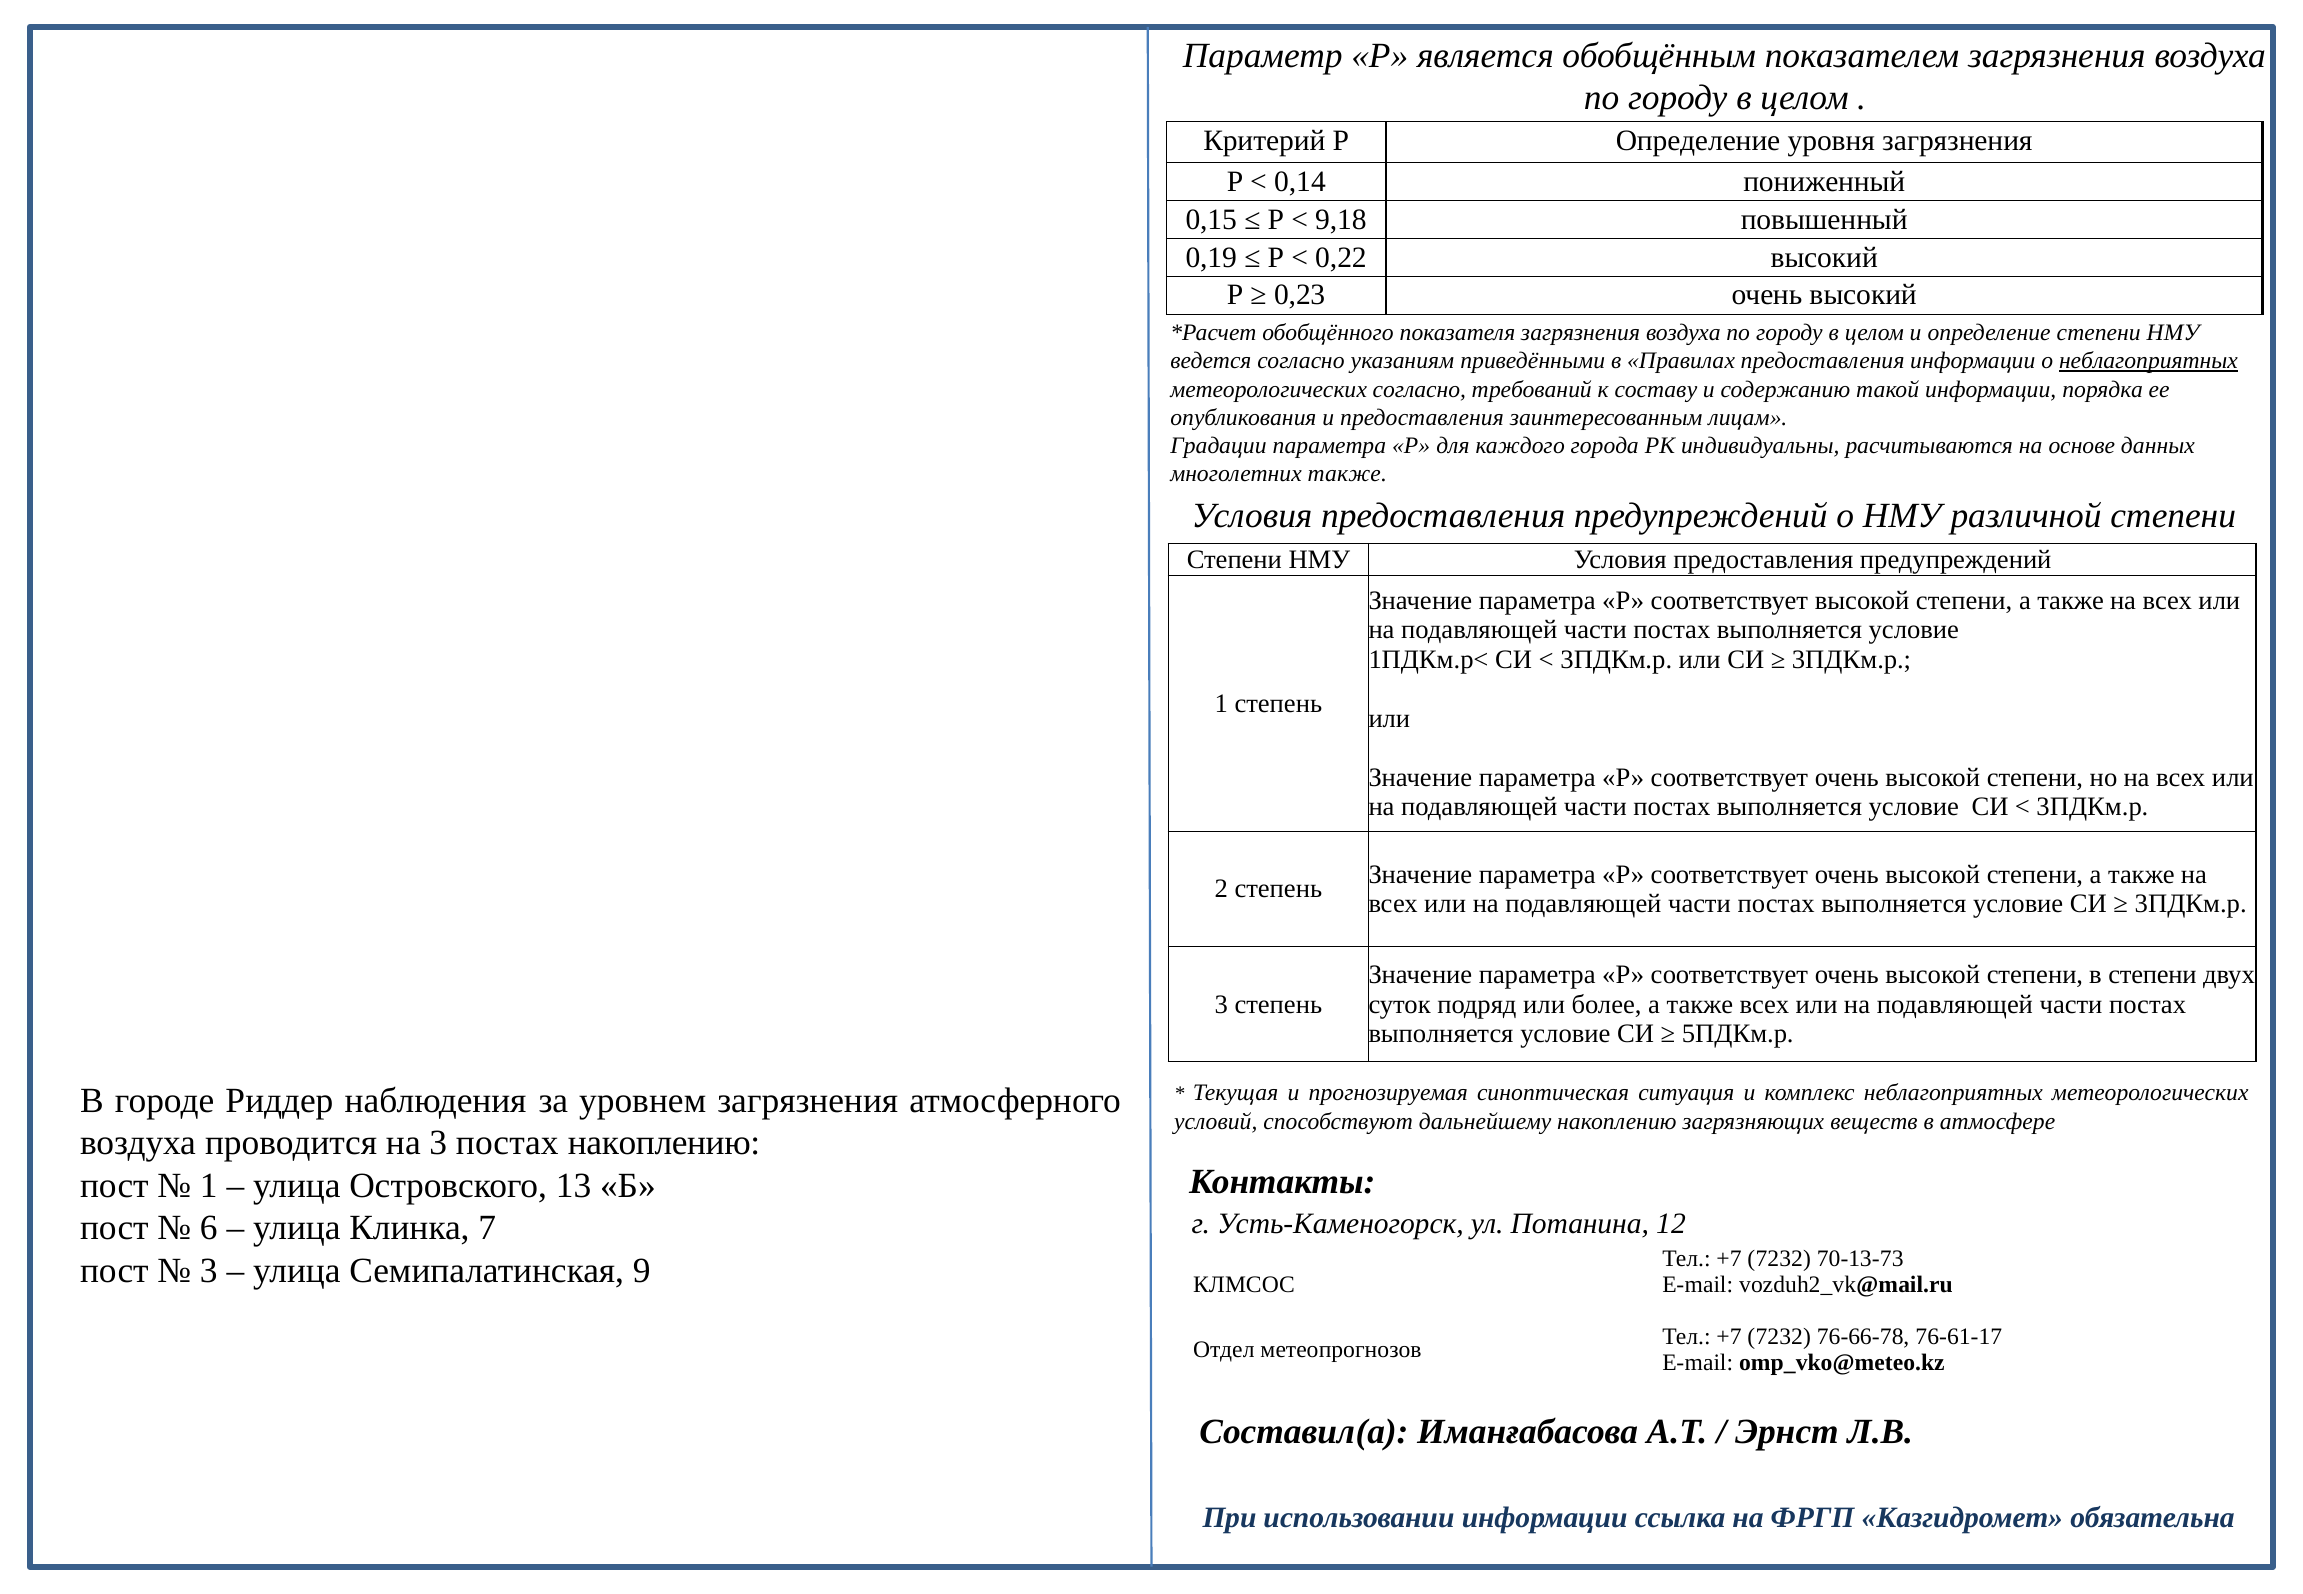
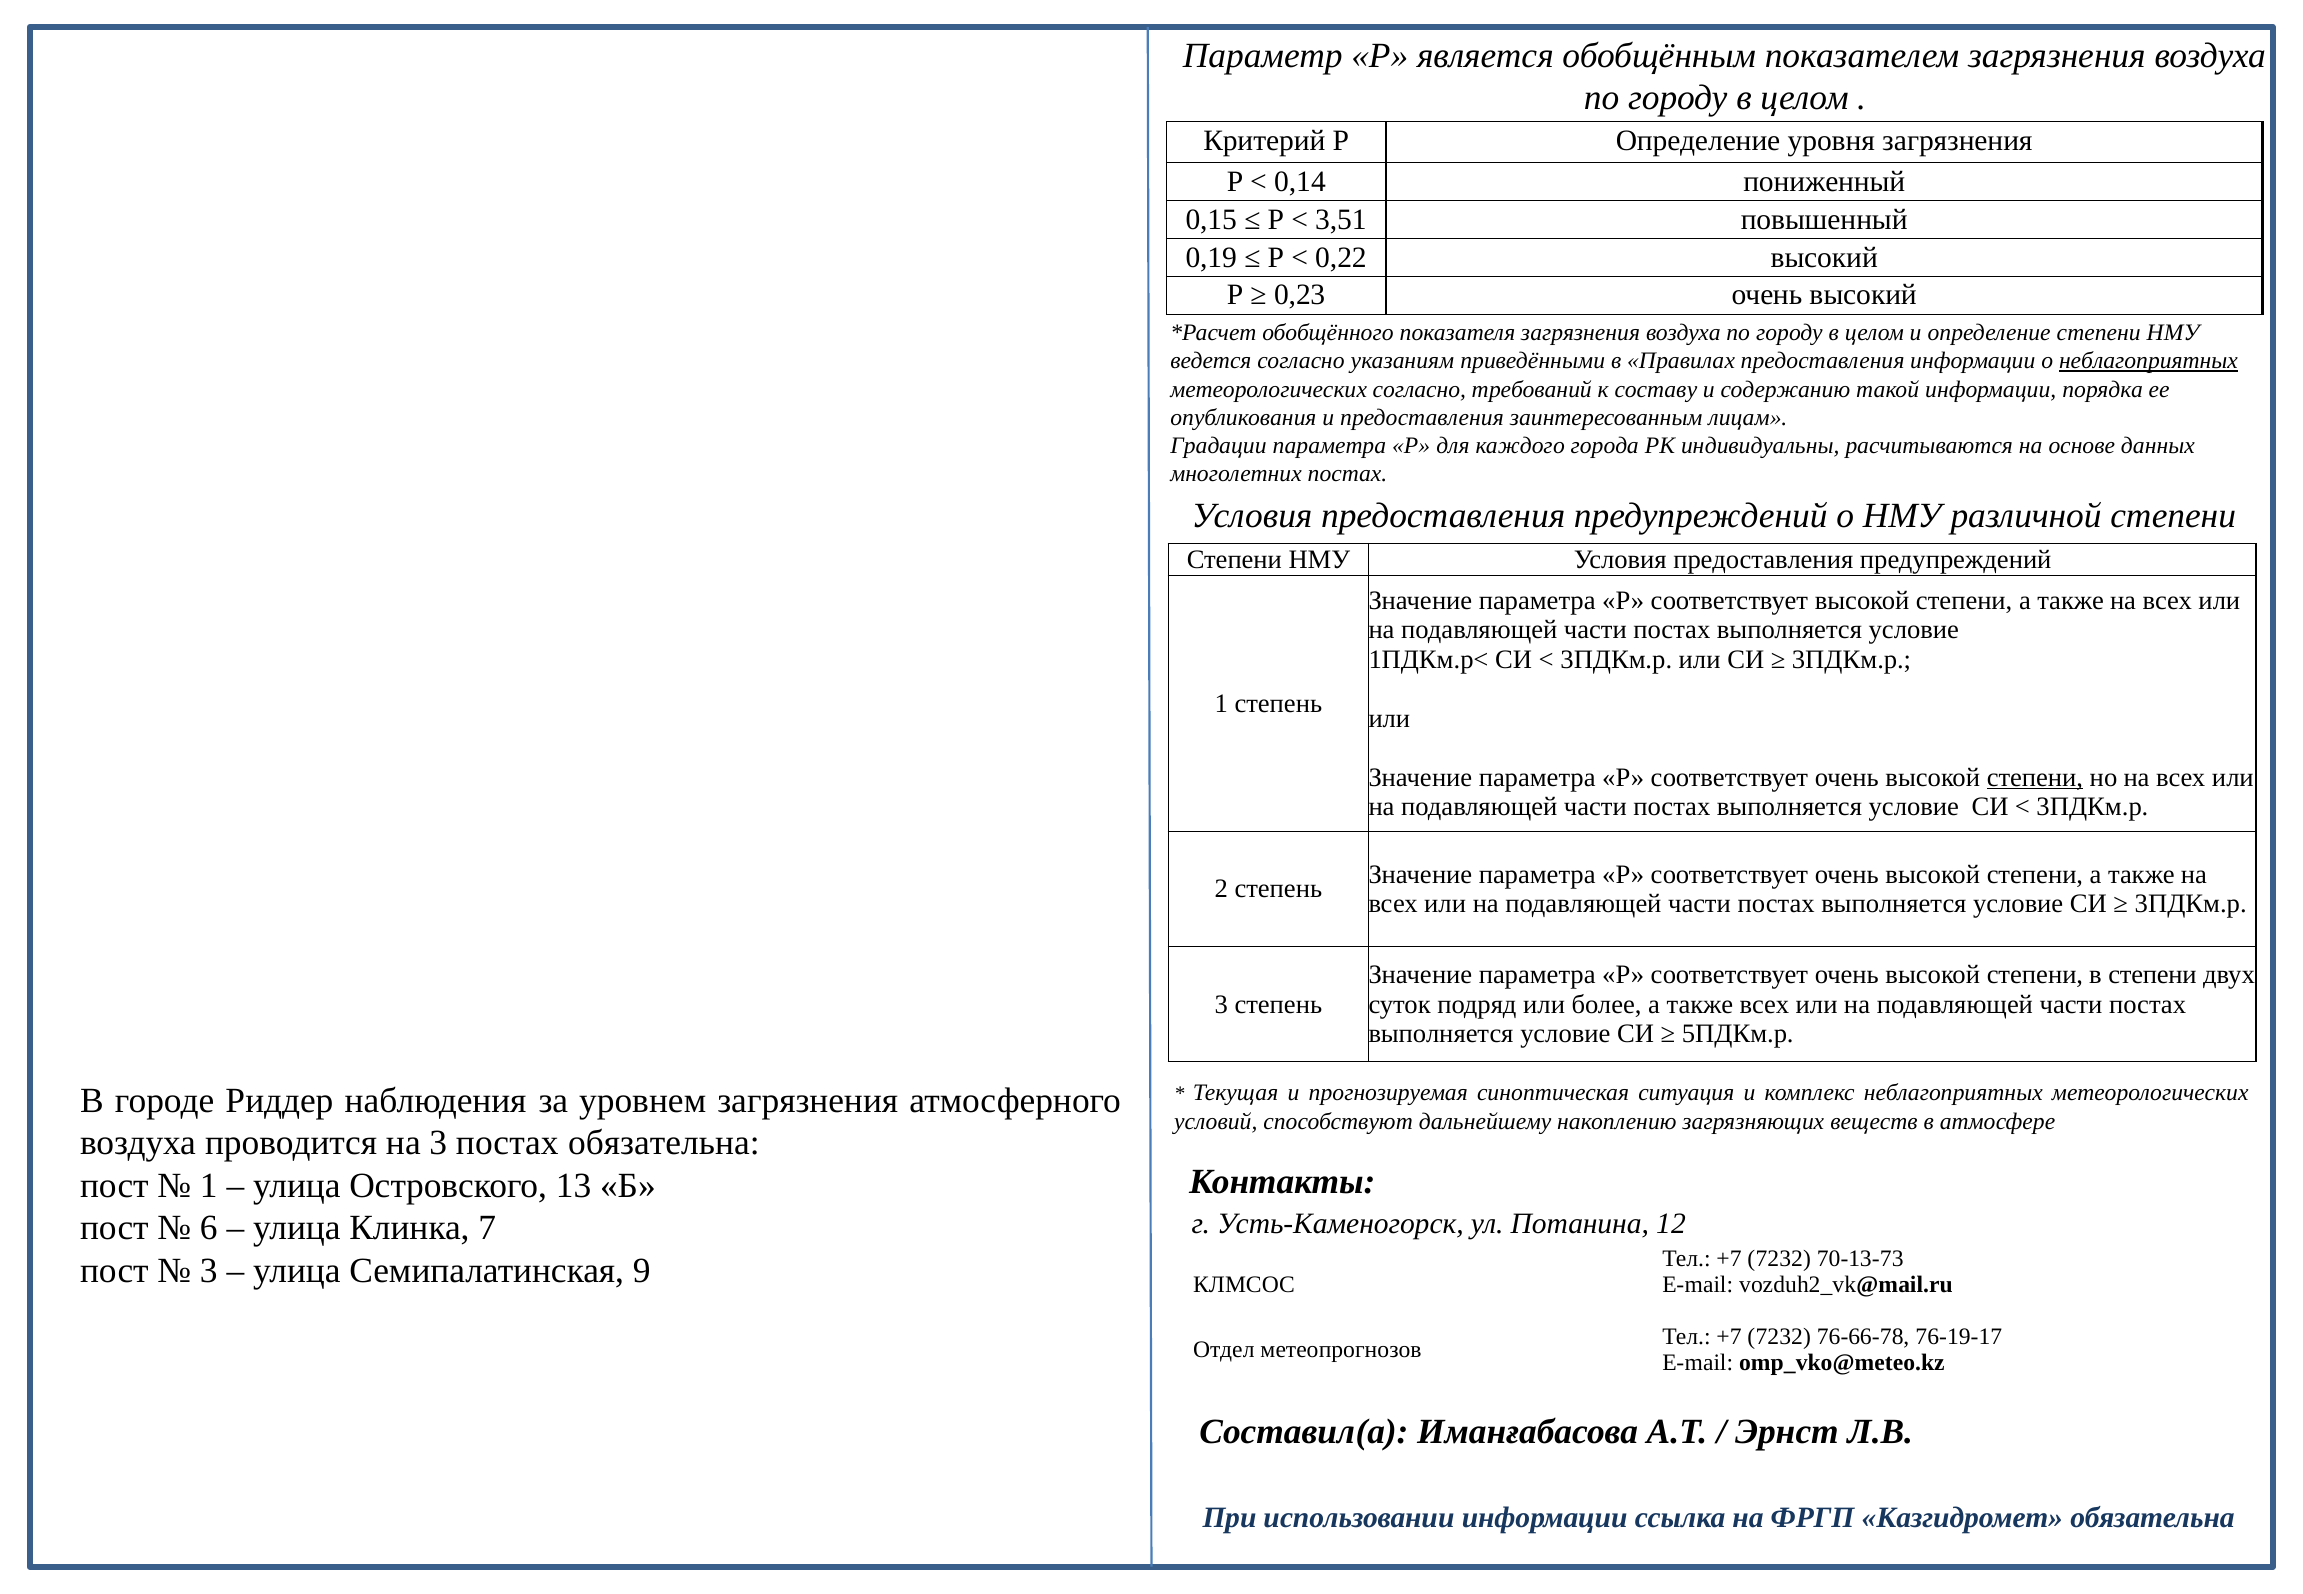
9,18: 9,18 -> 3,51
многолетних также: также -> постах
степени at (2035, 777) underline: none -> present
постах накоплению: накоплению -> обязательна
76-61-17: 76-61-17 -> 76-19-17
